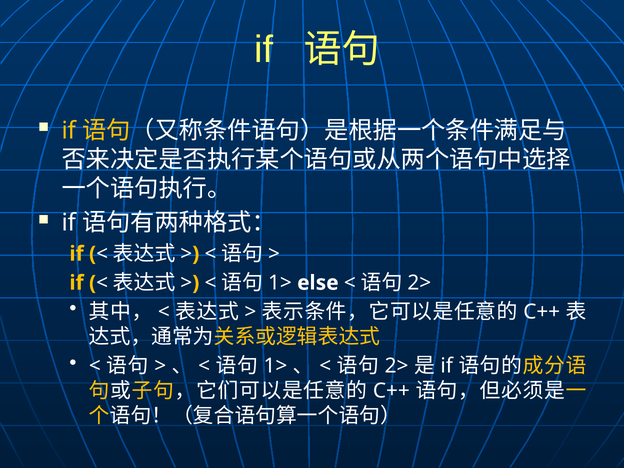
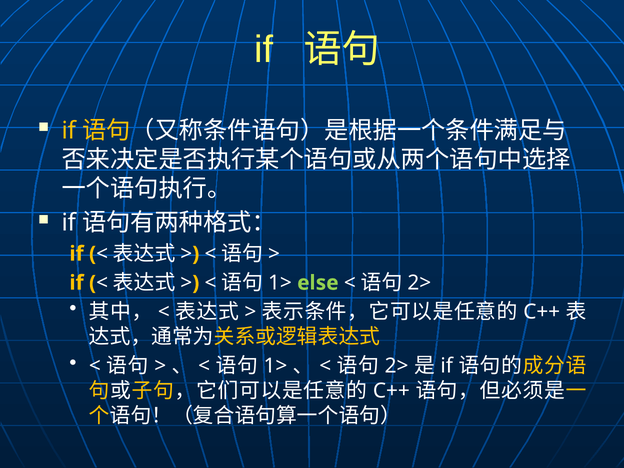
else colour: white -> light green
